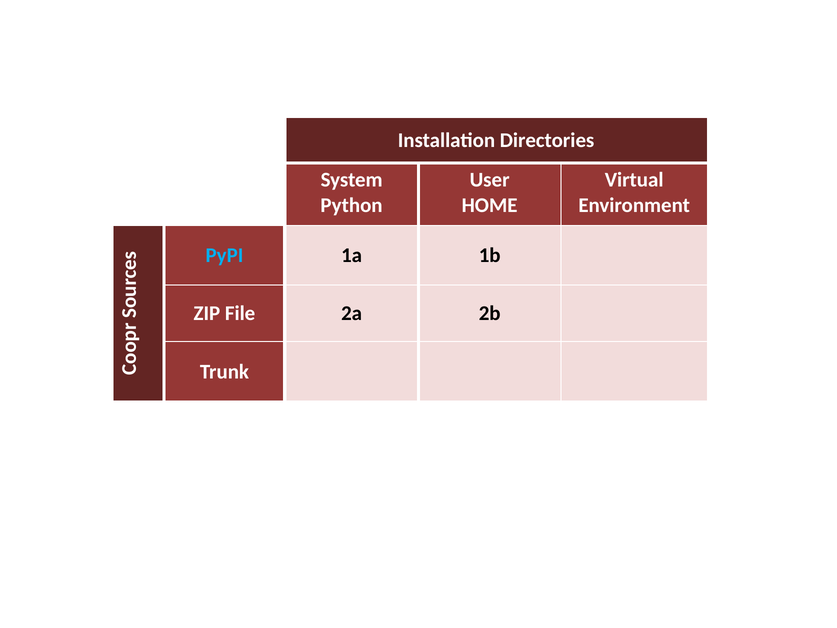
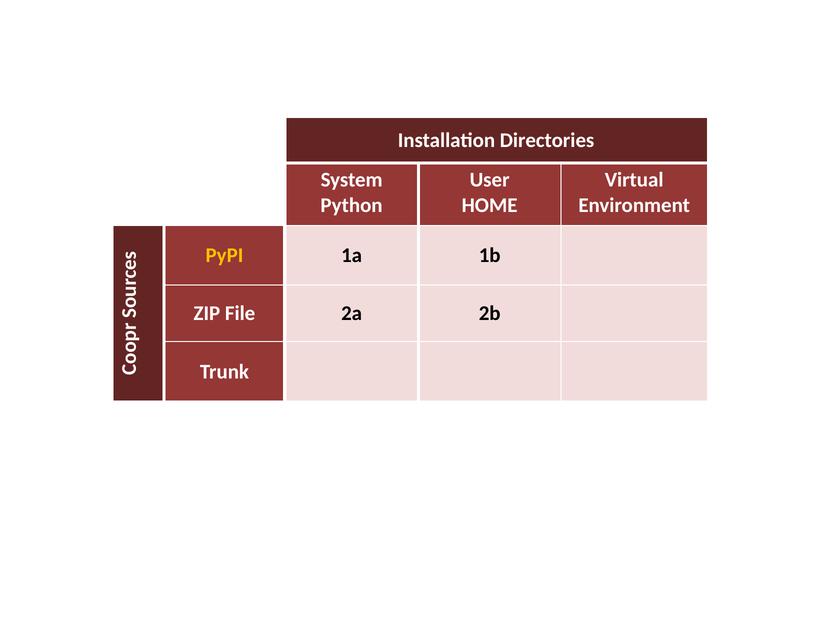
PyPI colour: light blue -> yellow
